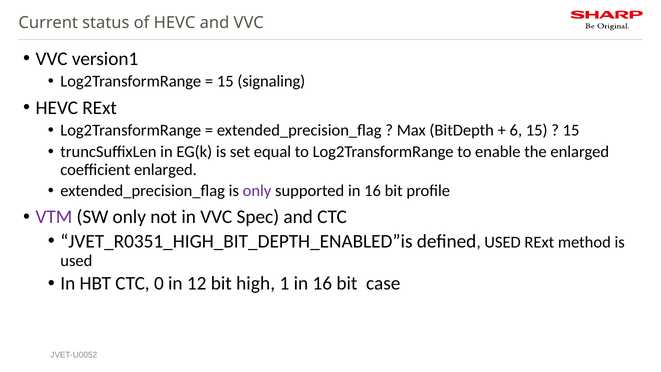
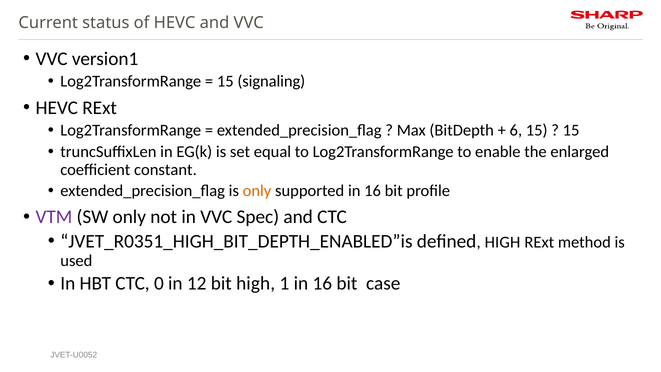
coefficient enlarged: enlarged -> constant
only at (257, 191) colour: purple -> orange
USED at (503, 242): USED -> HIGH
